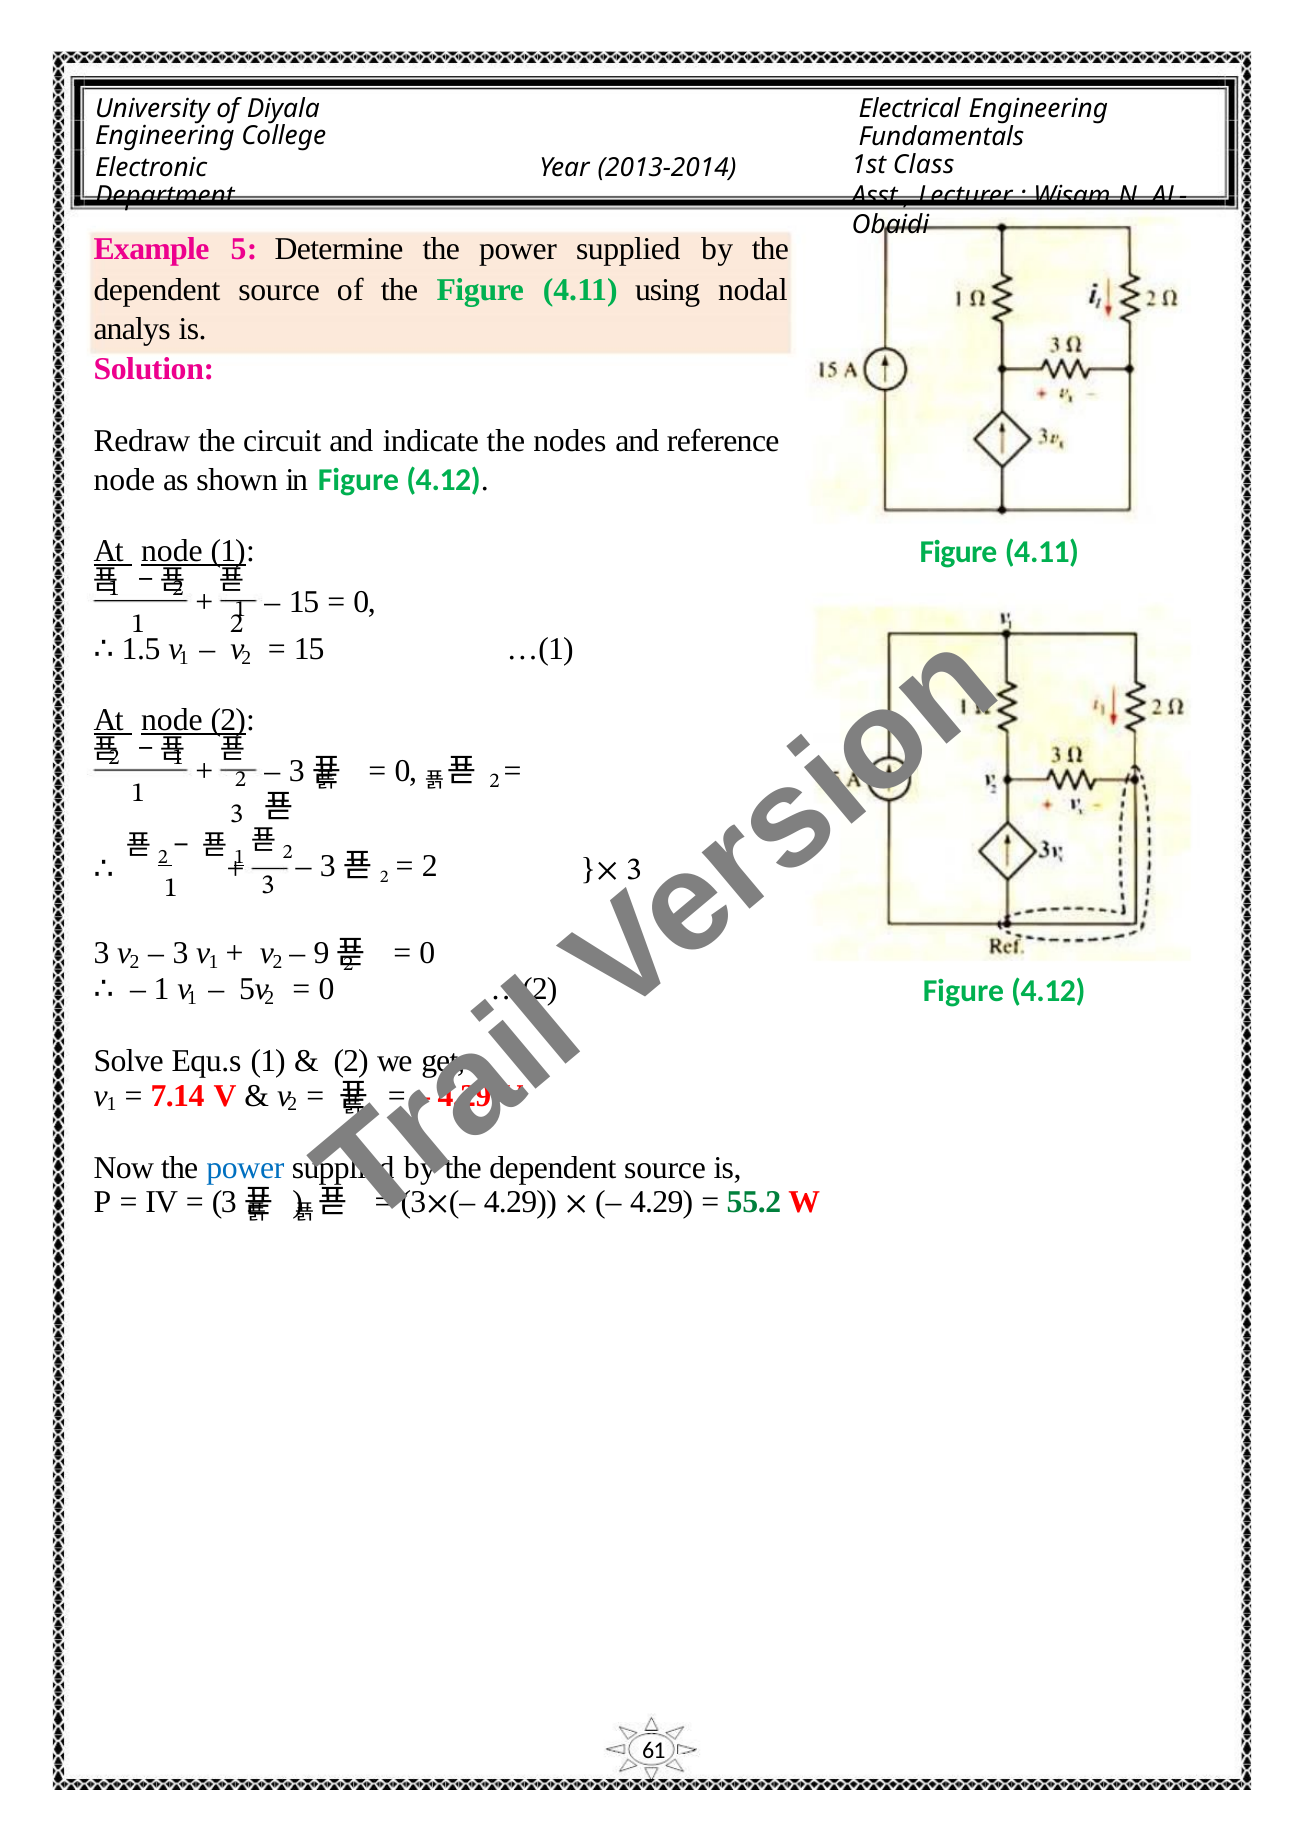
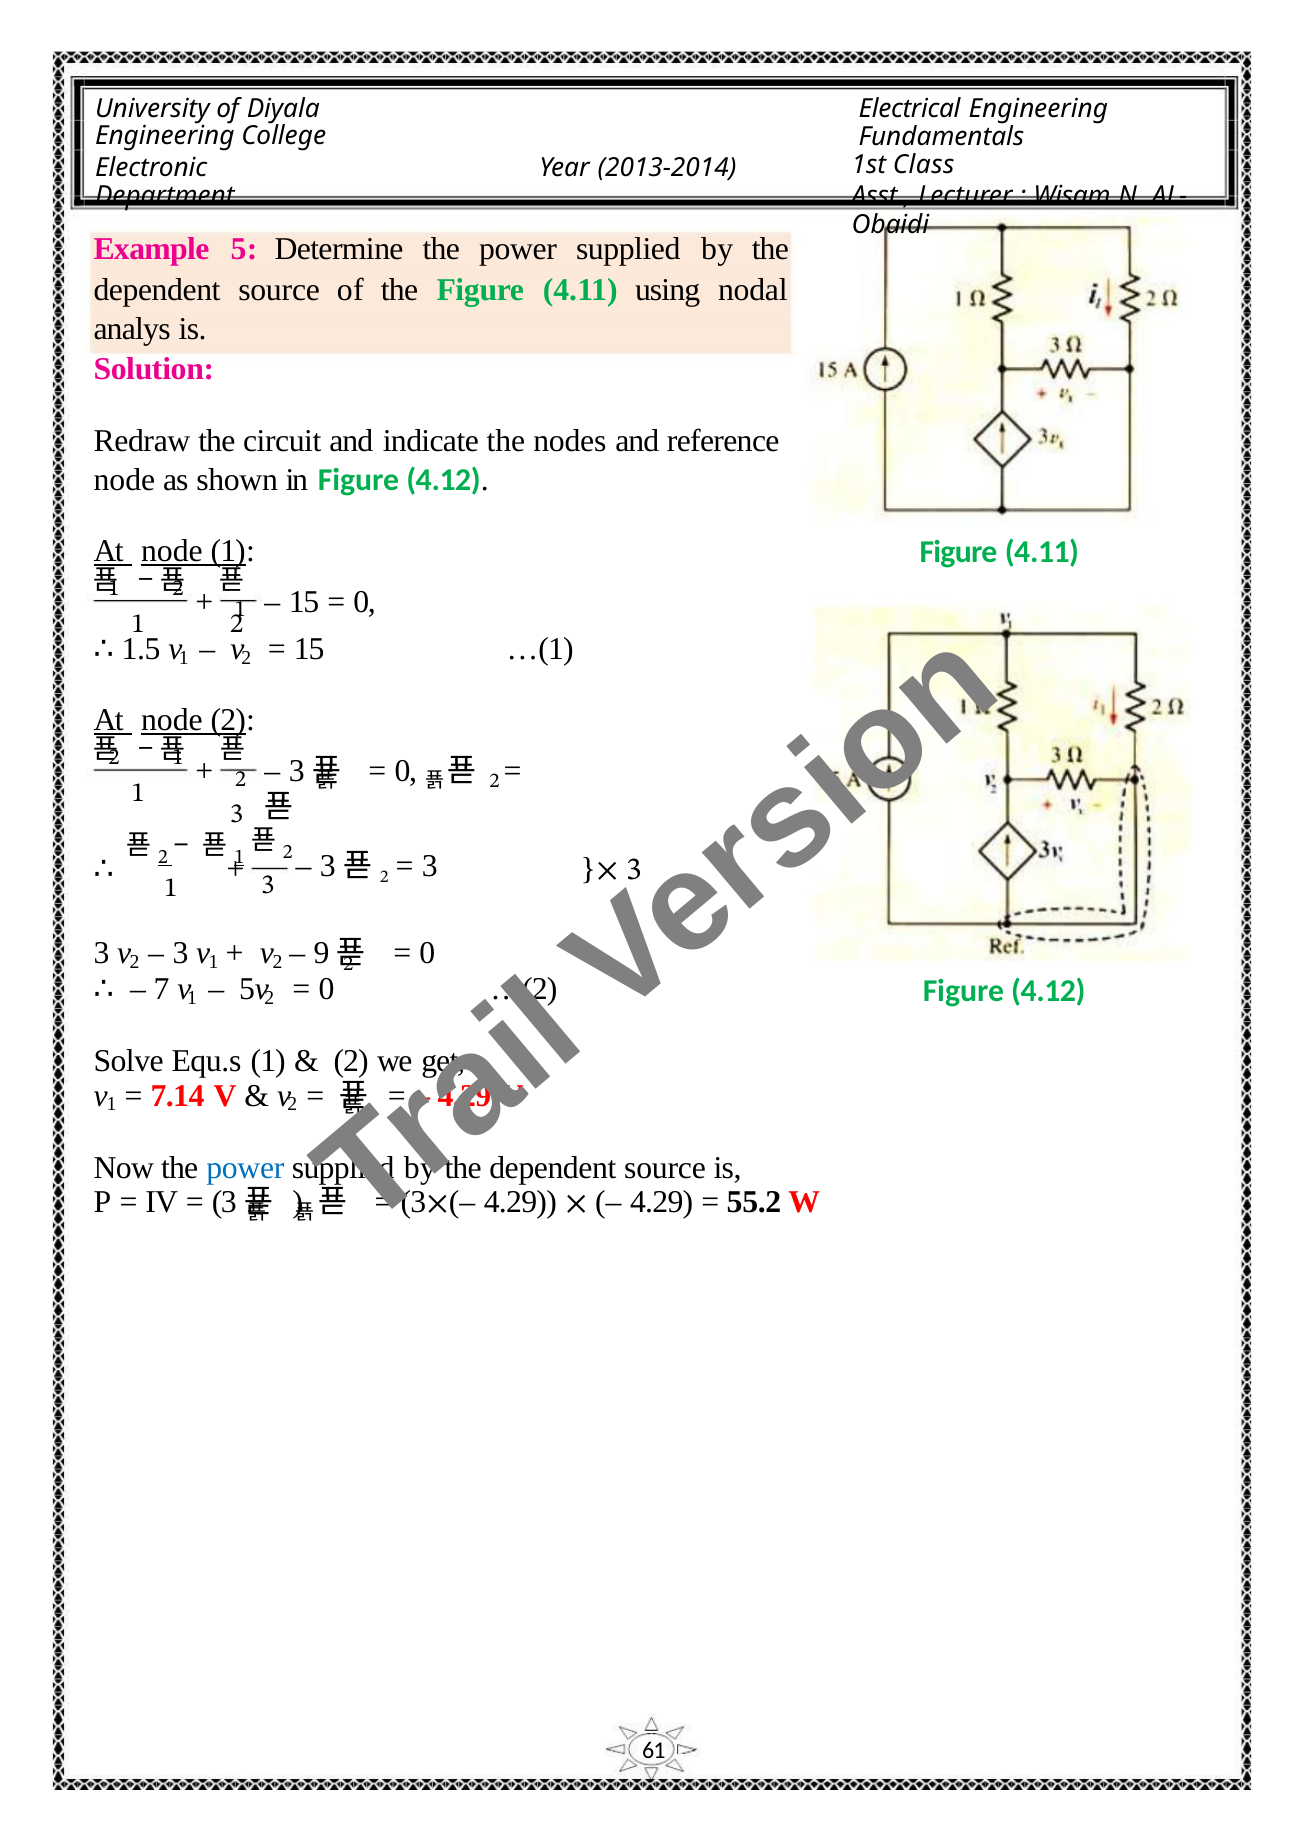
2 at (430, 866): 2 -> 3
1 at (162, 989): 1 -> 7
55.2 colour: green -> black
